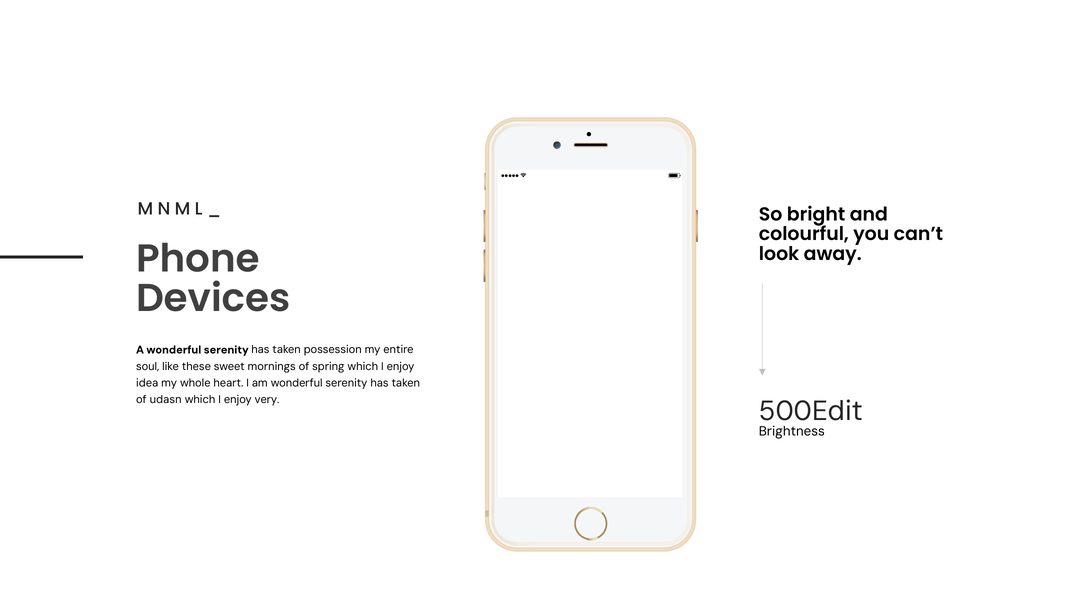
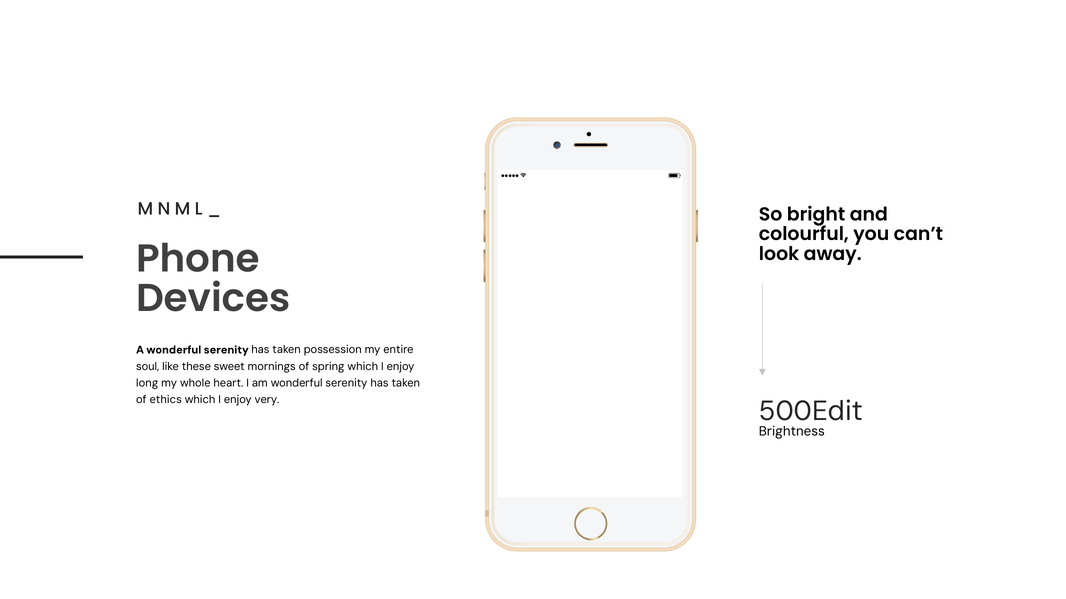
idea: idea -> long
udasn: udasn -> ethics
